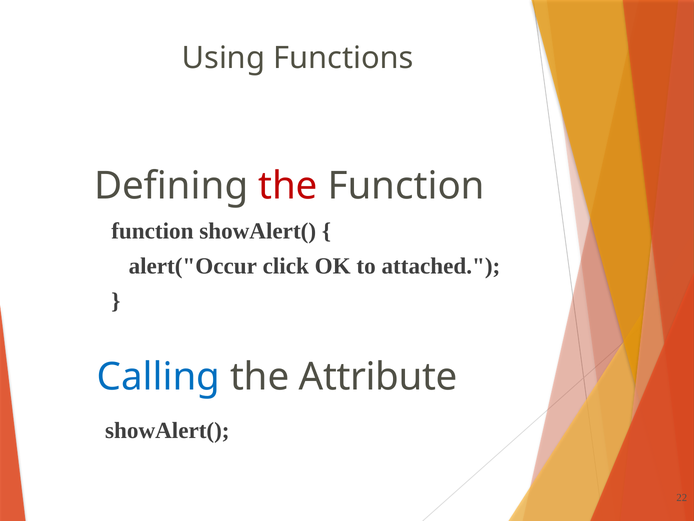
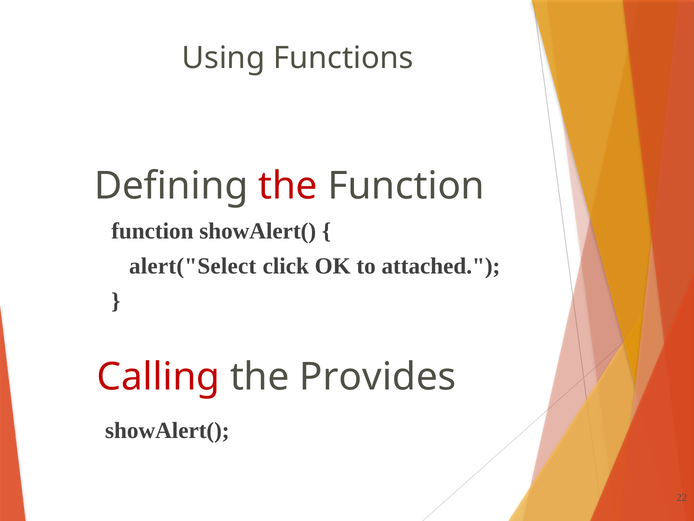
alert("Occur: alert("Occur -> alert("Select
Calling colour: blue -> red
Attribute: Attribute -> Provides
